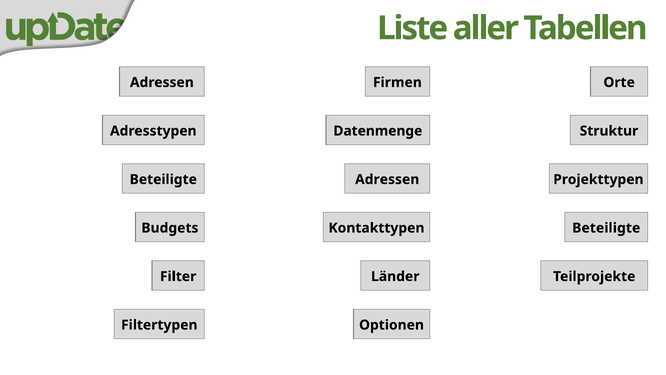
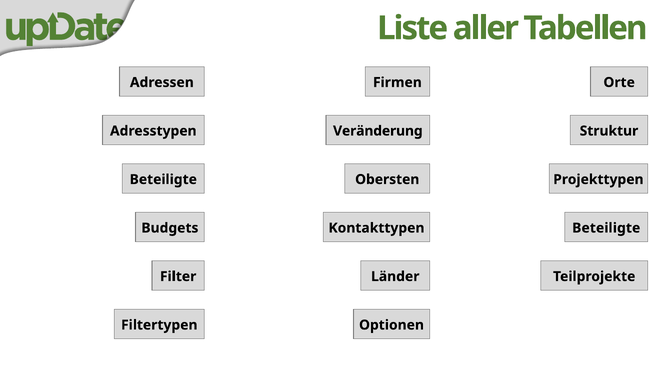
Datenmenge: Datenmenge -> Veränderung
Adressen at (387, 179): Adressen -> Obersten
